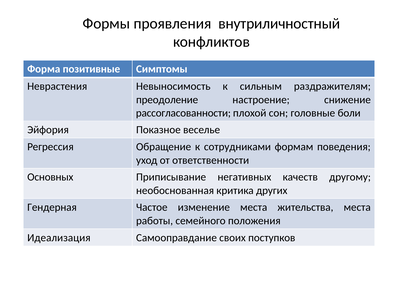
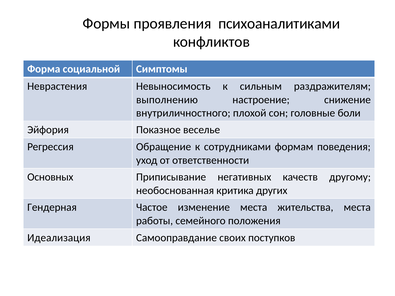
внутриличностный: внутриличностный -> психоаналитиками
позитивные: позитивные -> социальной
преодоление: преодоление -> выполнению
рассогласованности: рассогласованности -> внутриличностного
